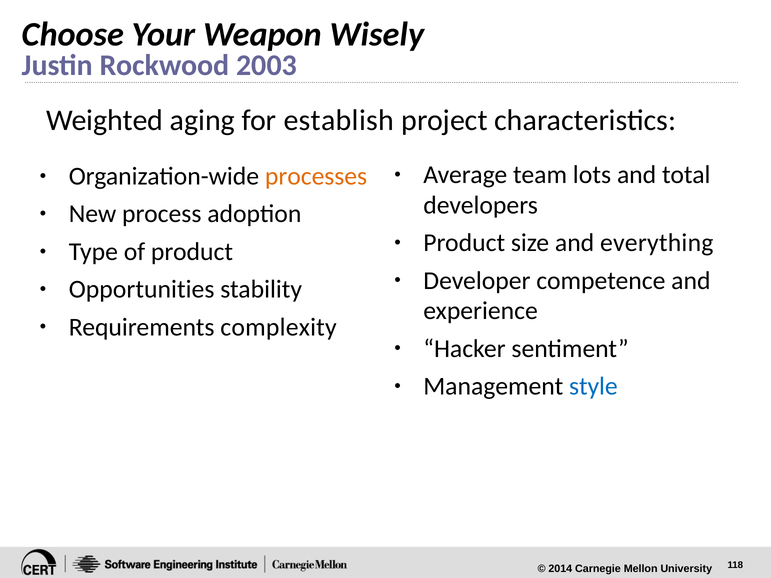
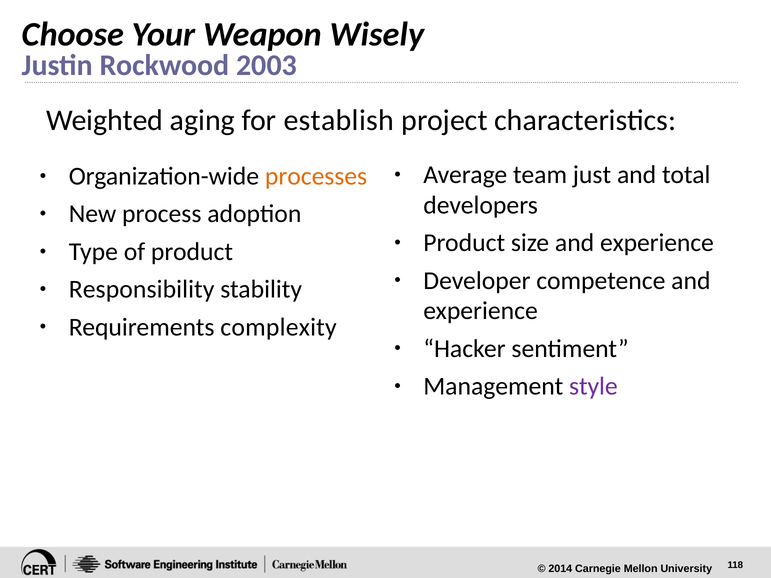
lots: lots -> just
size and everything: everything -> experience
Opportunities: Opportunities -> Responsibility
style colour: blue -> purple
